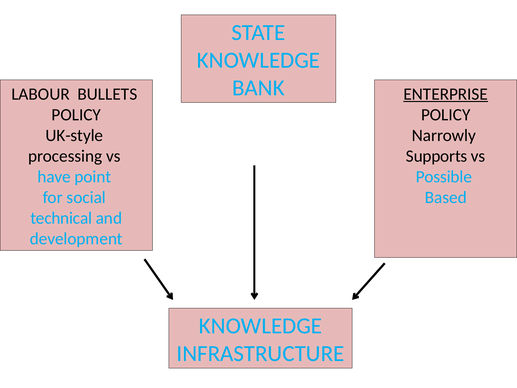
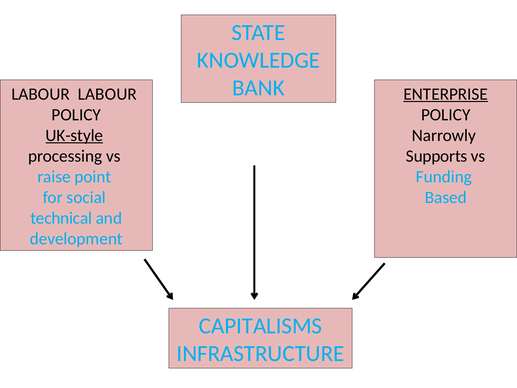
LABOUR BULLETS: BULLETS -> LABOUR
UK-style underline: none -> present
have: have -> raise
Possible: Possible -> Funding
KNOWLEDGE at (261, 326): KNOWLEDGE -> CAPITALISMS
